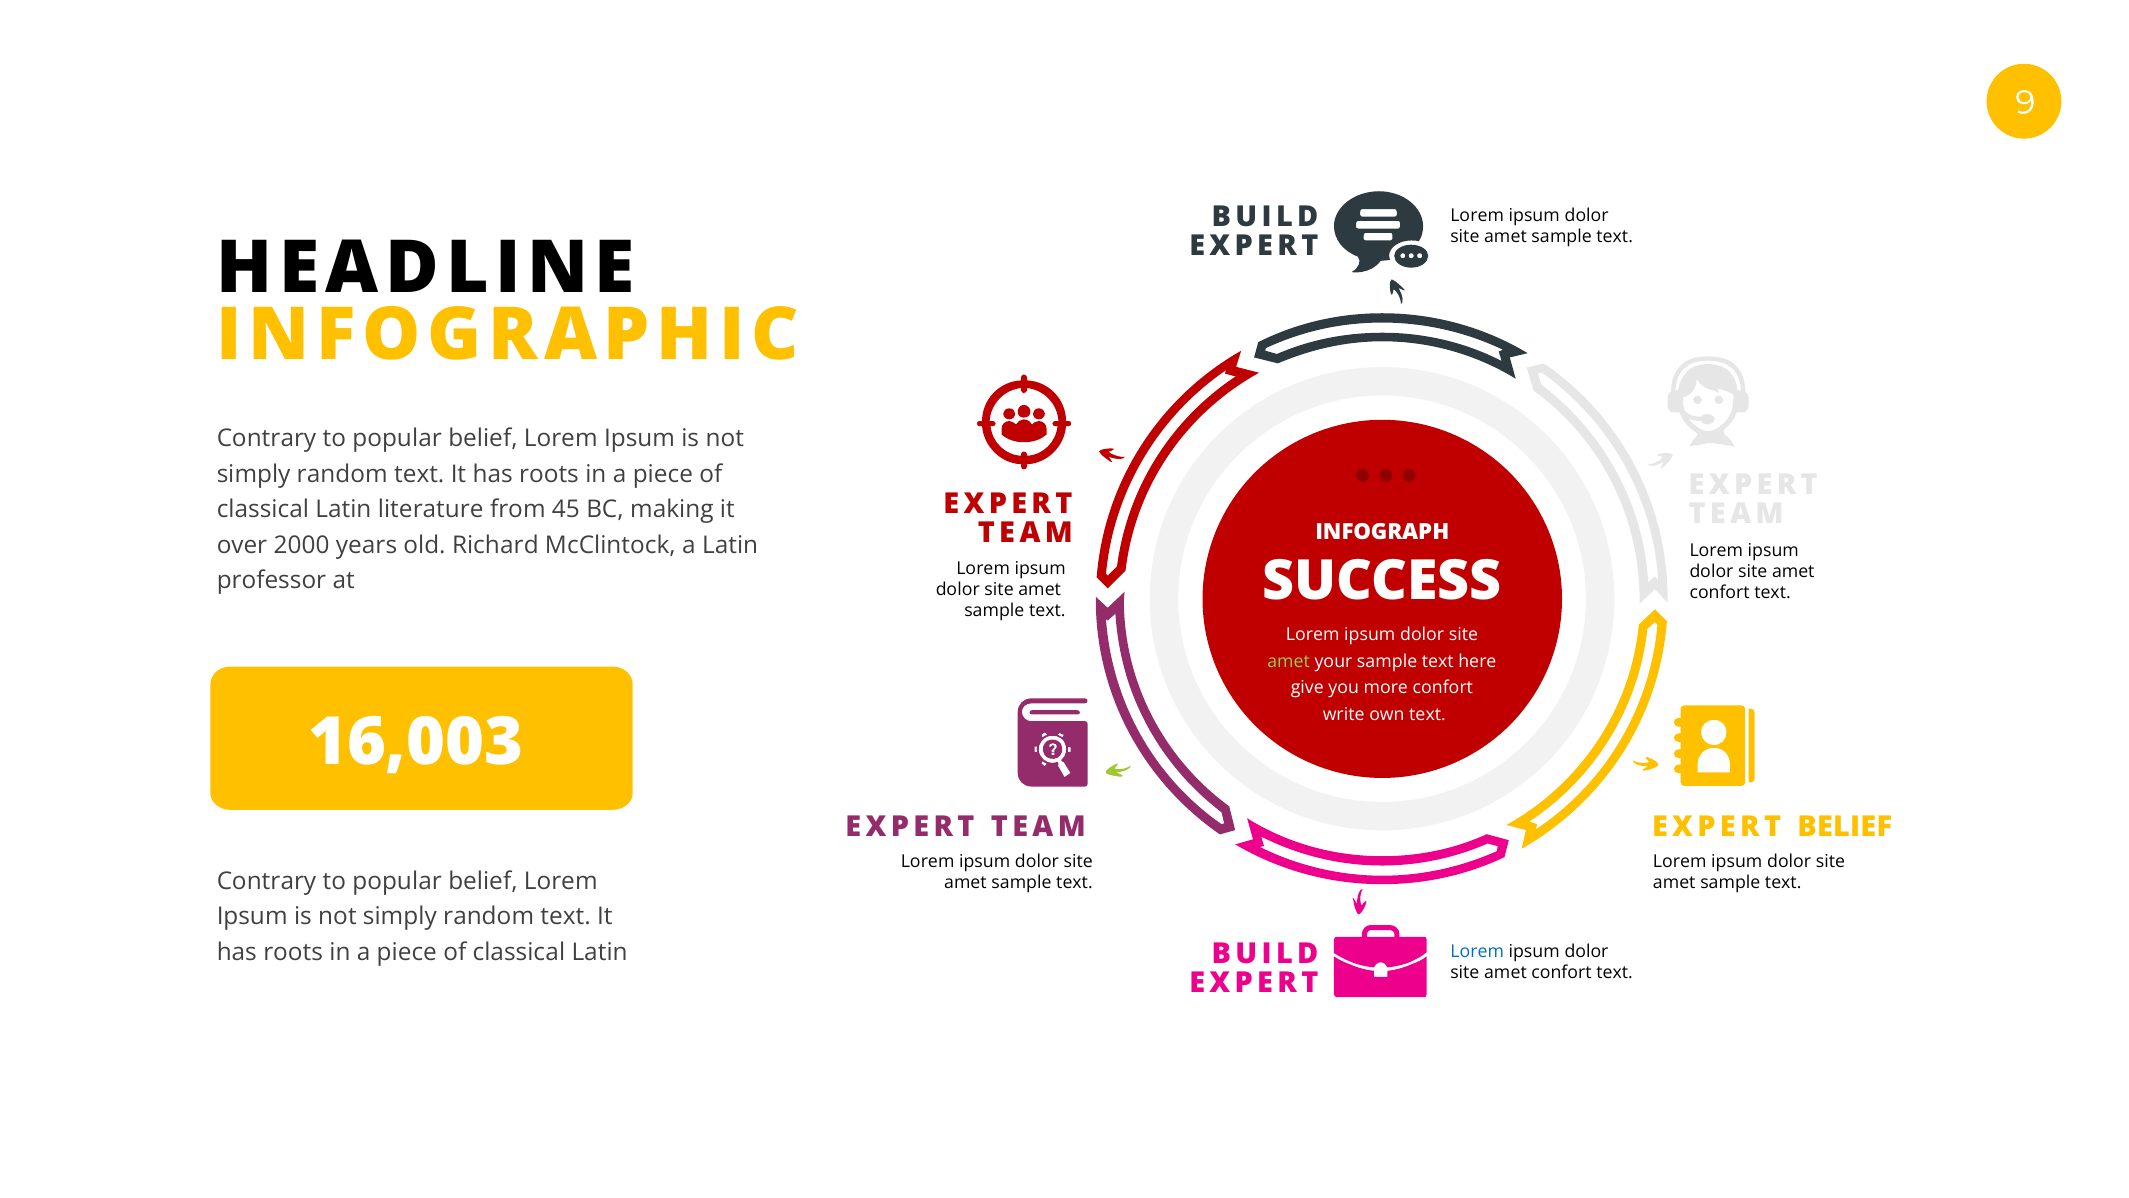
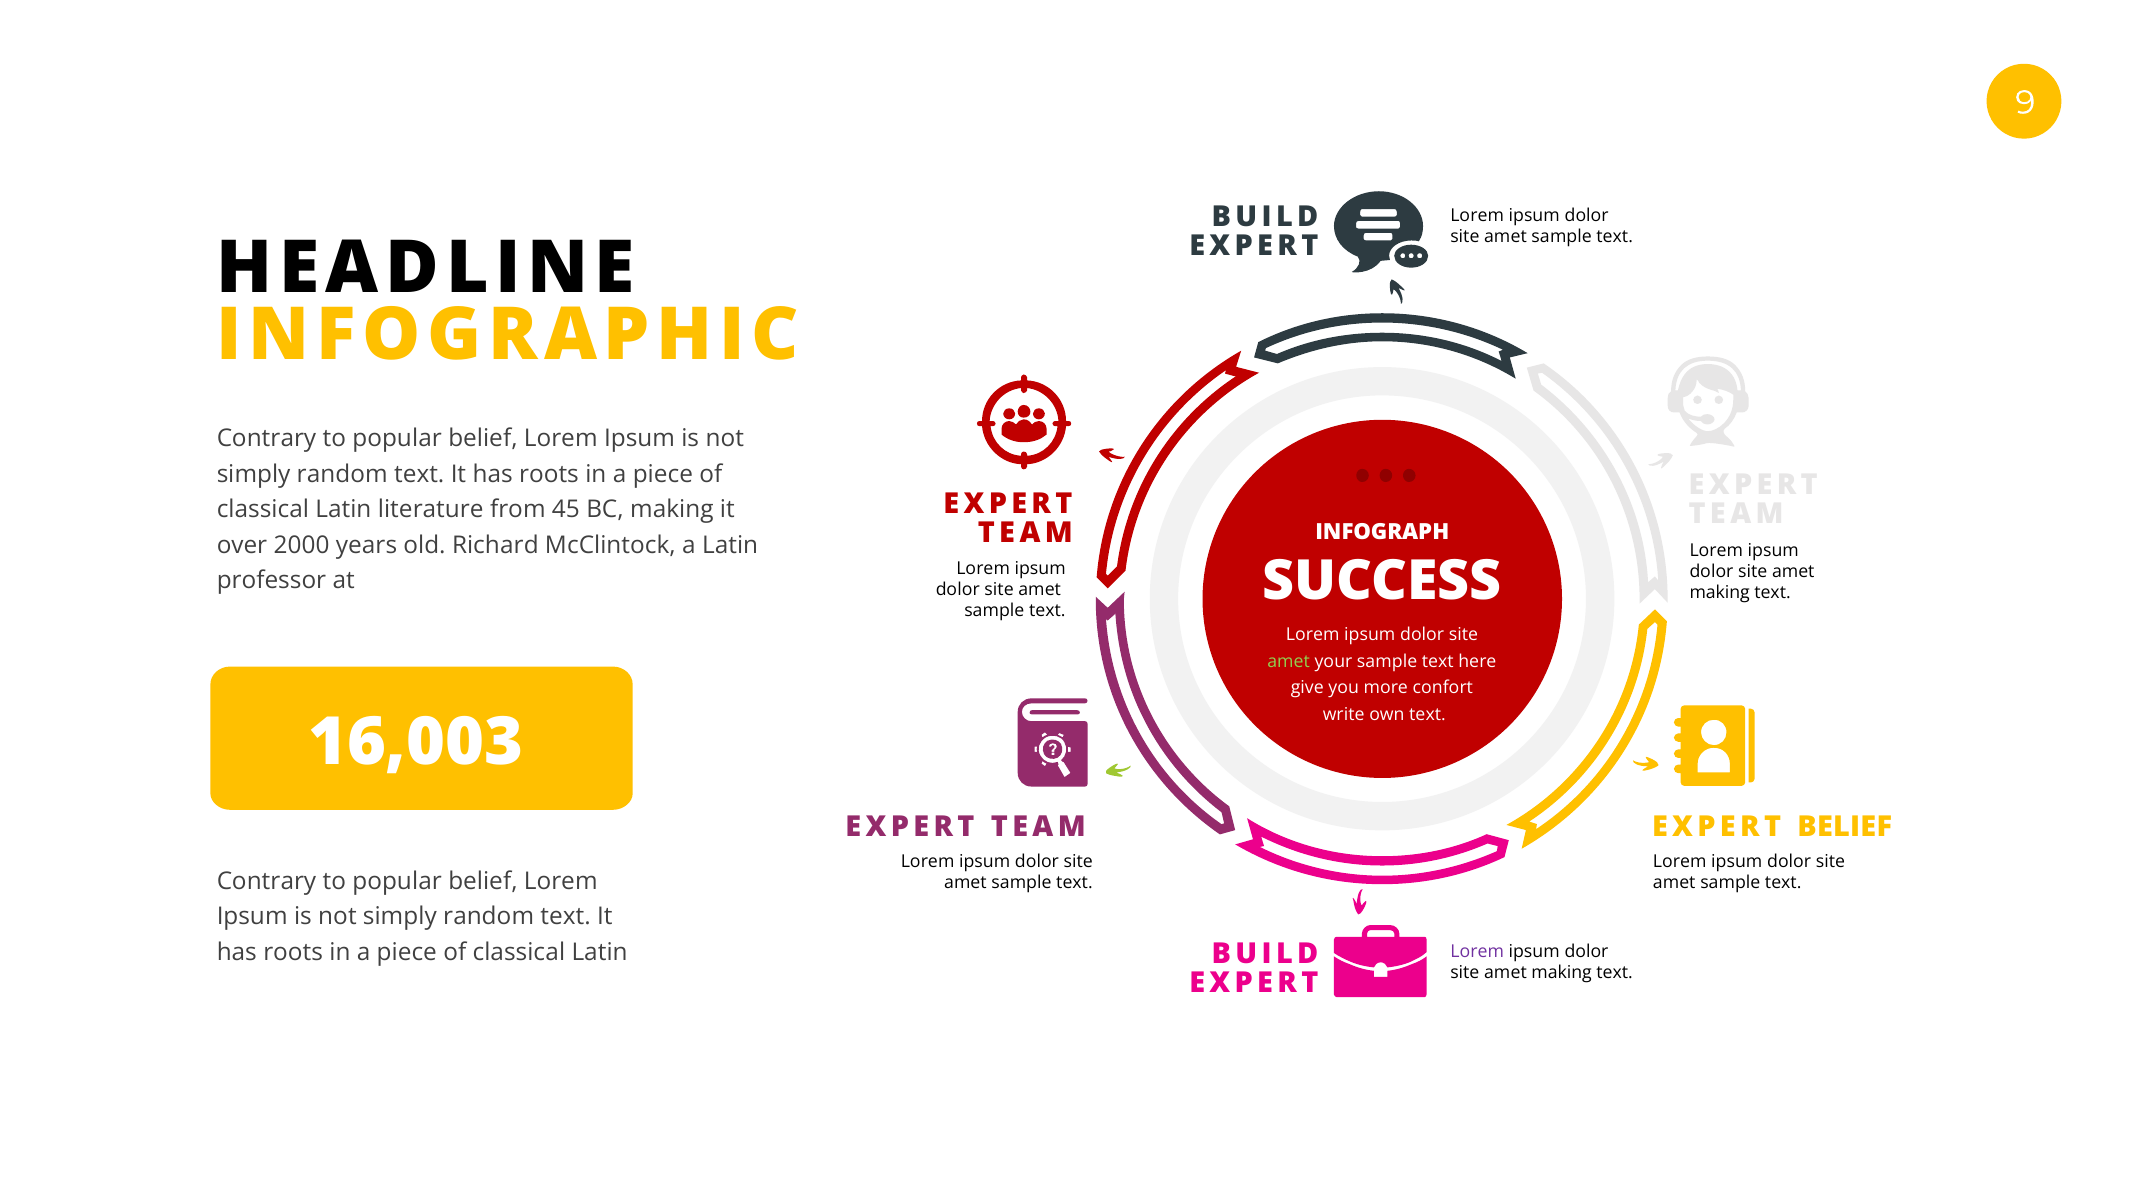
confort at (1720, 593): confort -> making
Lorem at (1477, 951) colour: blue -> purple
confort at (1562, 972): confort -> making
